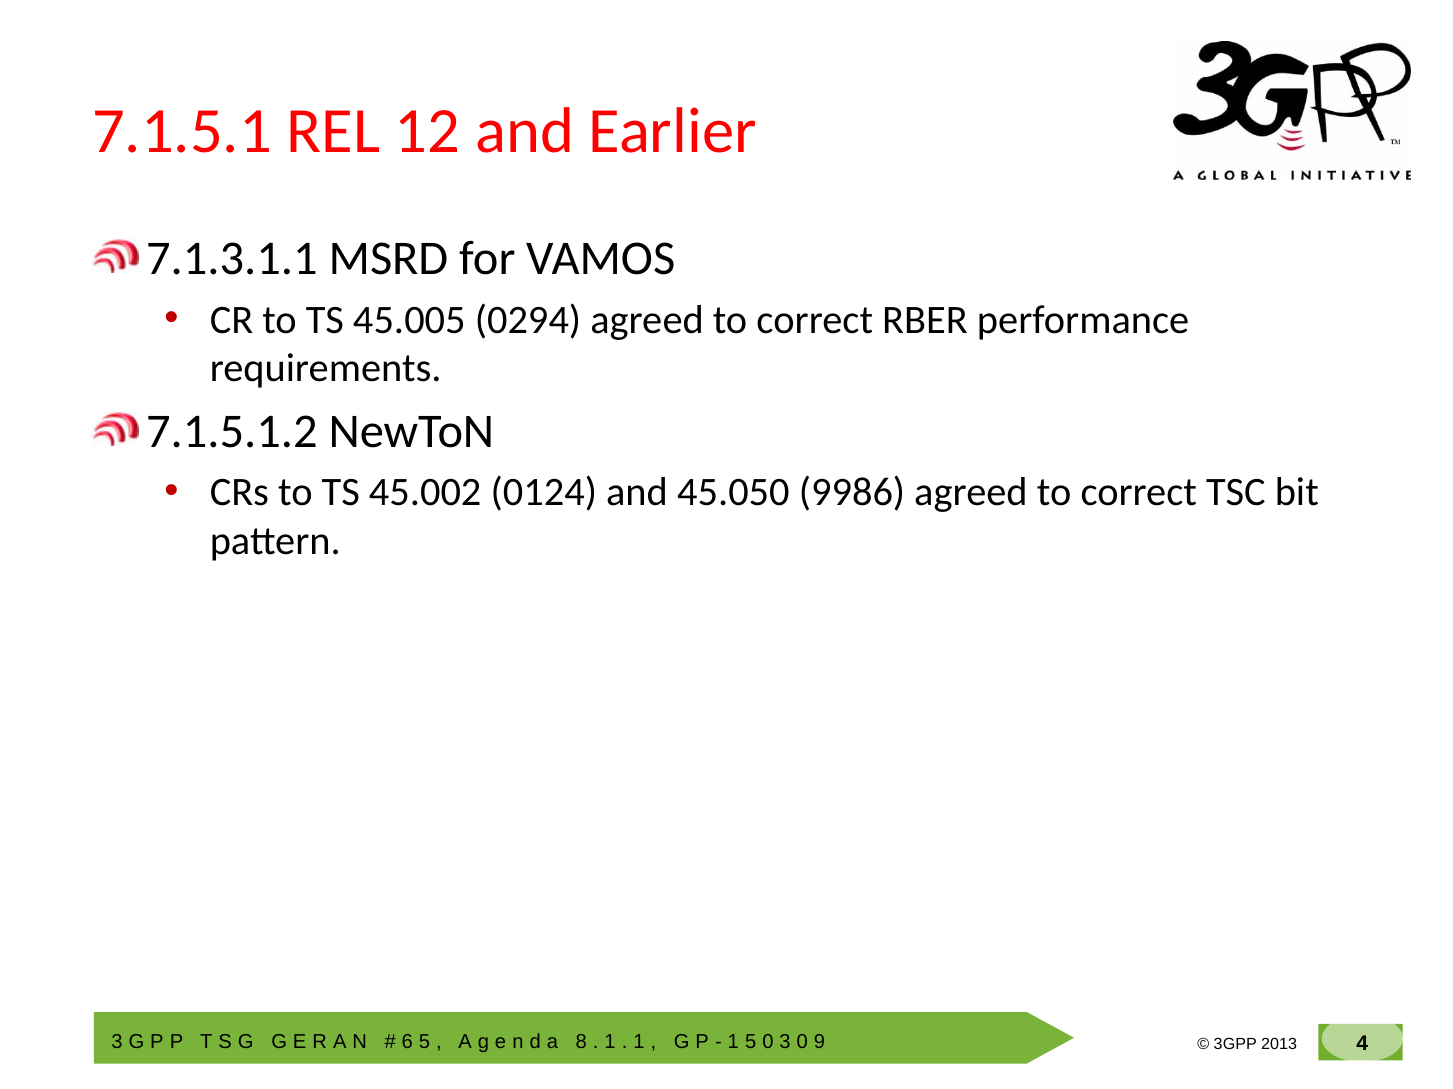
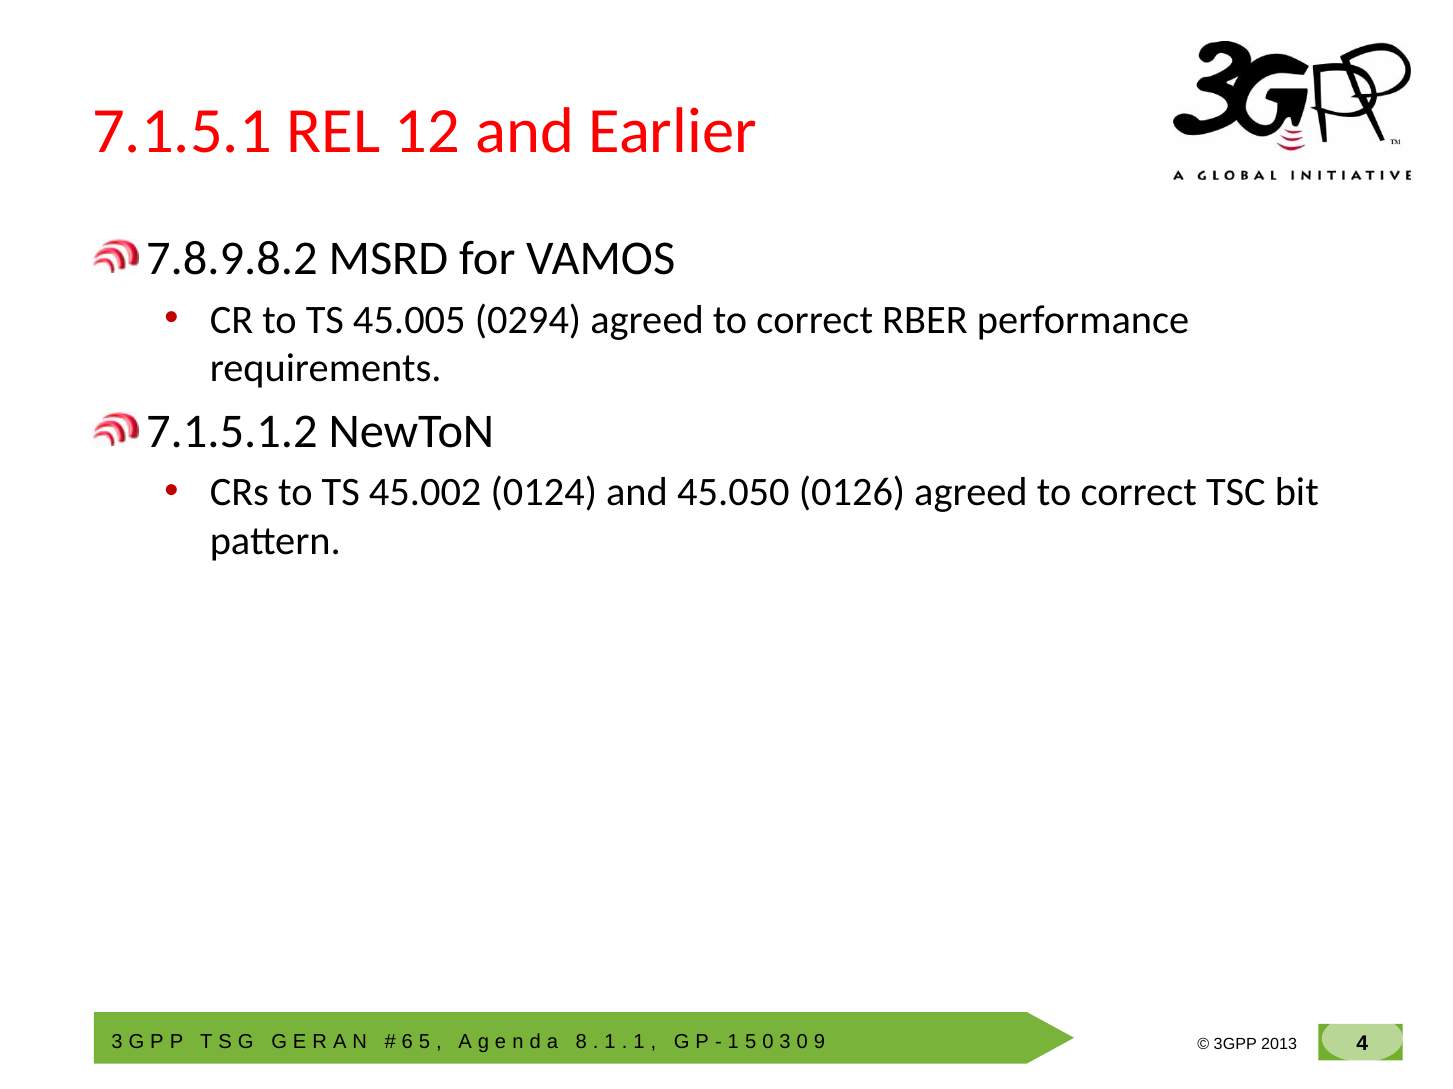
7.1.3.1.1: 7.1.3.1.1 -> 7.8.9.8.2
9986: 9986 -> 0126
